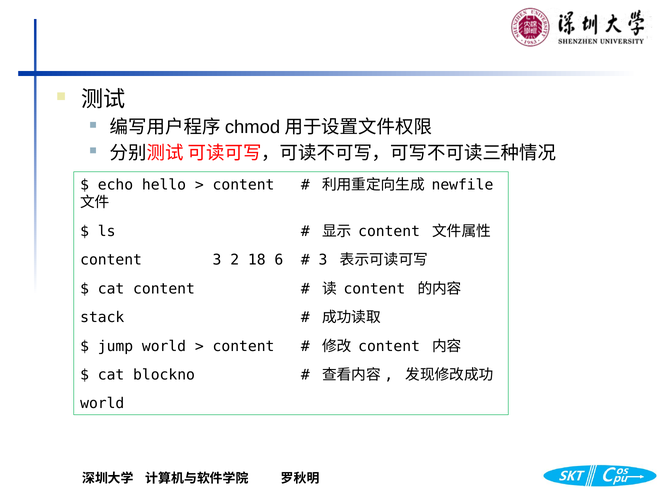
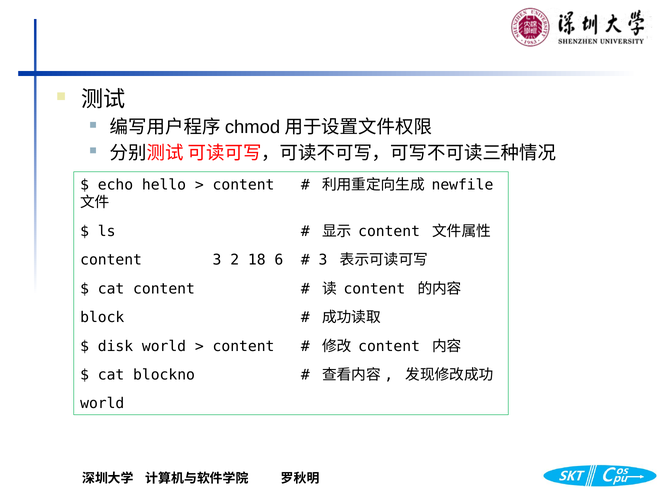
stack: stack -> block
jump: jump -> disk
